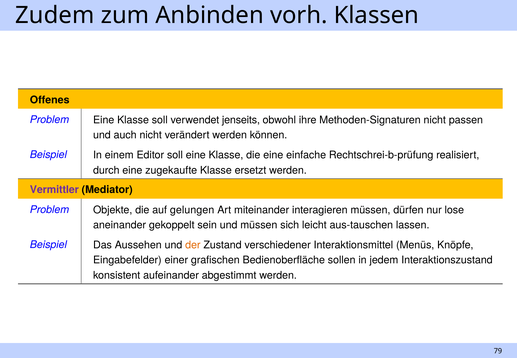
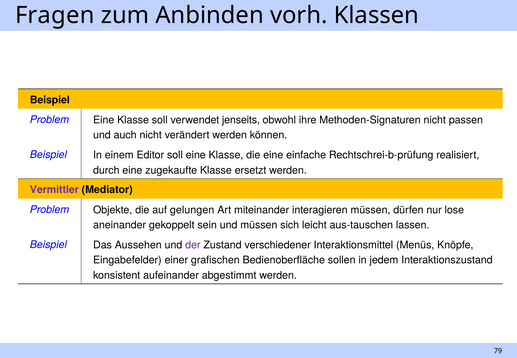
Zudem: Zudem -> Fragen
Offenes at (50, 100): Offenes -> Beispiel
der colour: orange -> purple
